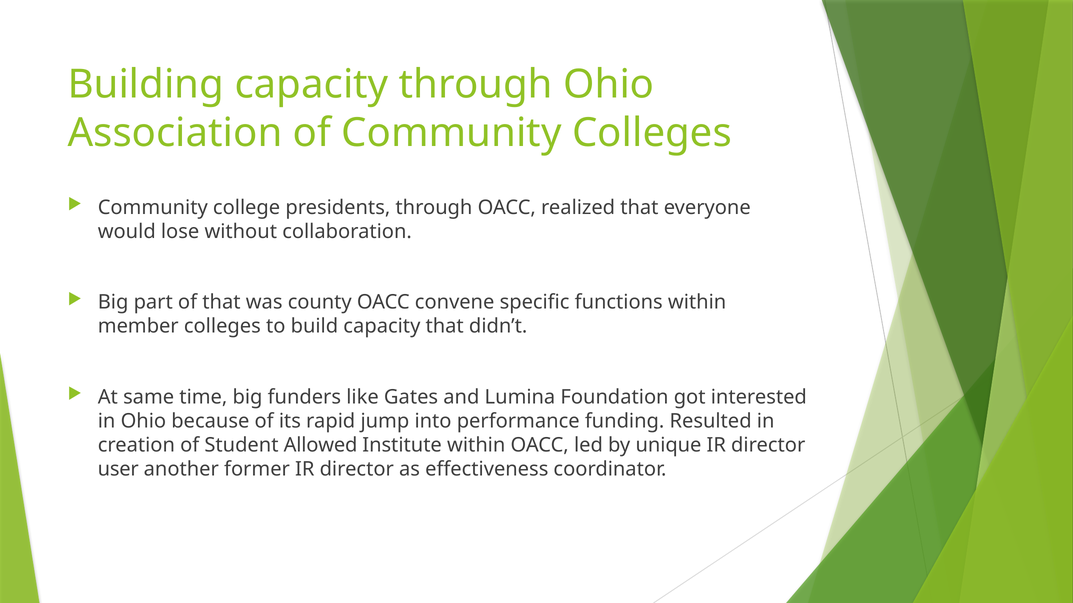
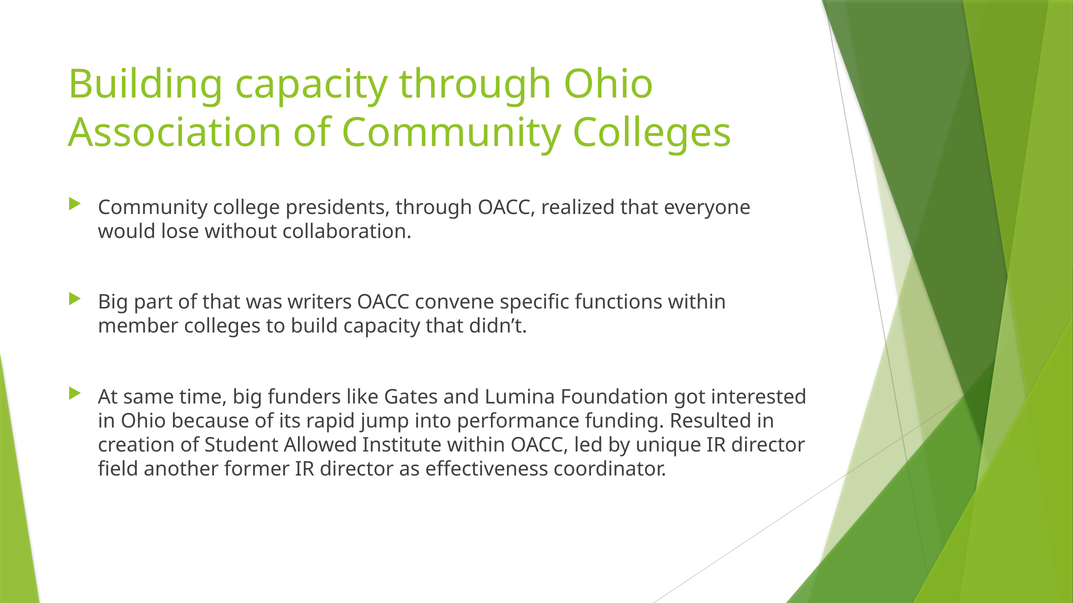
county: county -> writers
user: user -> field
